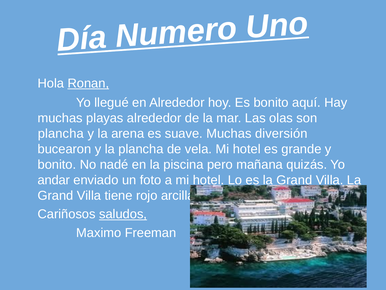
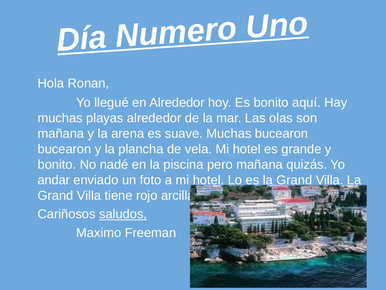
Ronan underline: present -> none
plancha at (61, 133): plancha -> mañana
Muchas diversión: diversión -> bucearon
